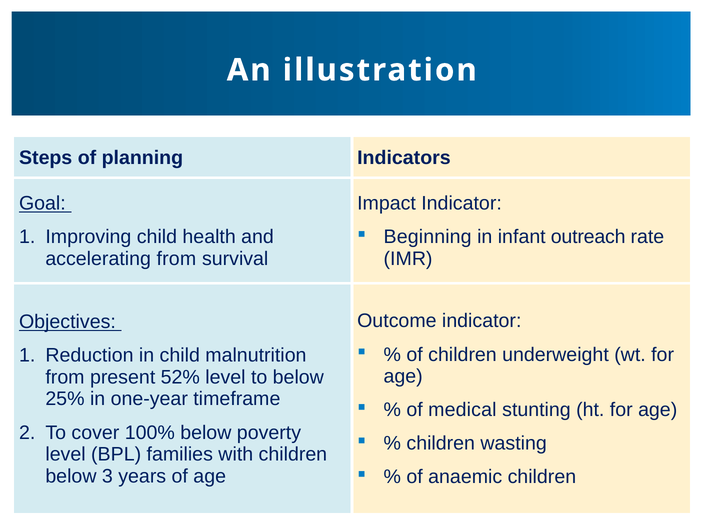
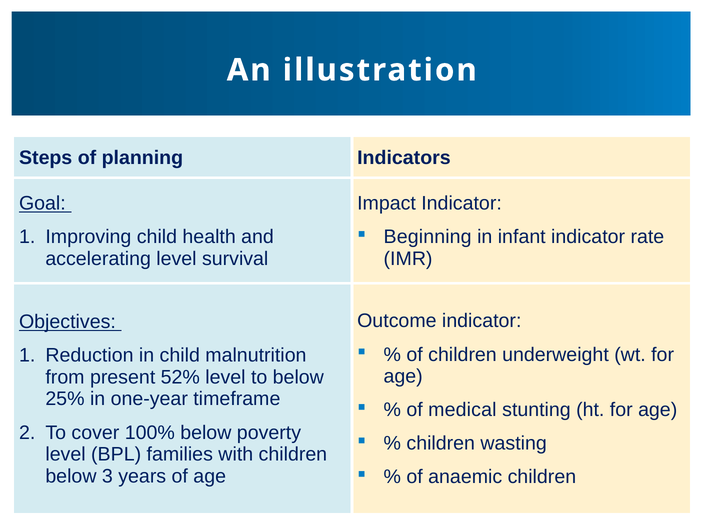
infant outreach: outreach -> indicator
accelerating from: from -> level
